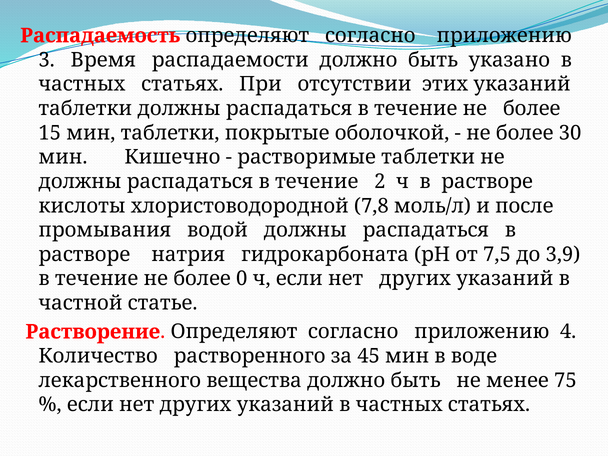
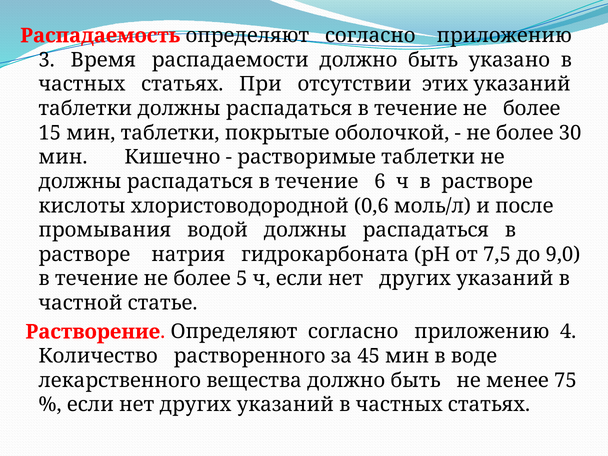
2: 2 -> 6
7,8: 7,8 -> 0,6
3,9: 3,9 -> 9,0
0: 0 -> 5
